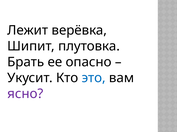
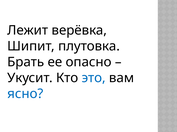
ясно colour: purple -> blue
